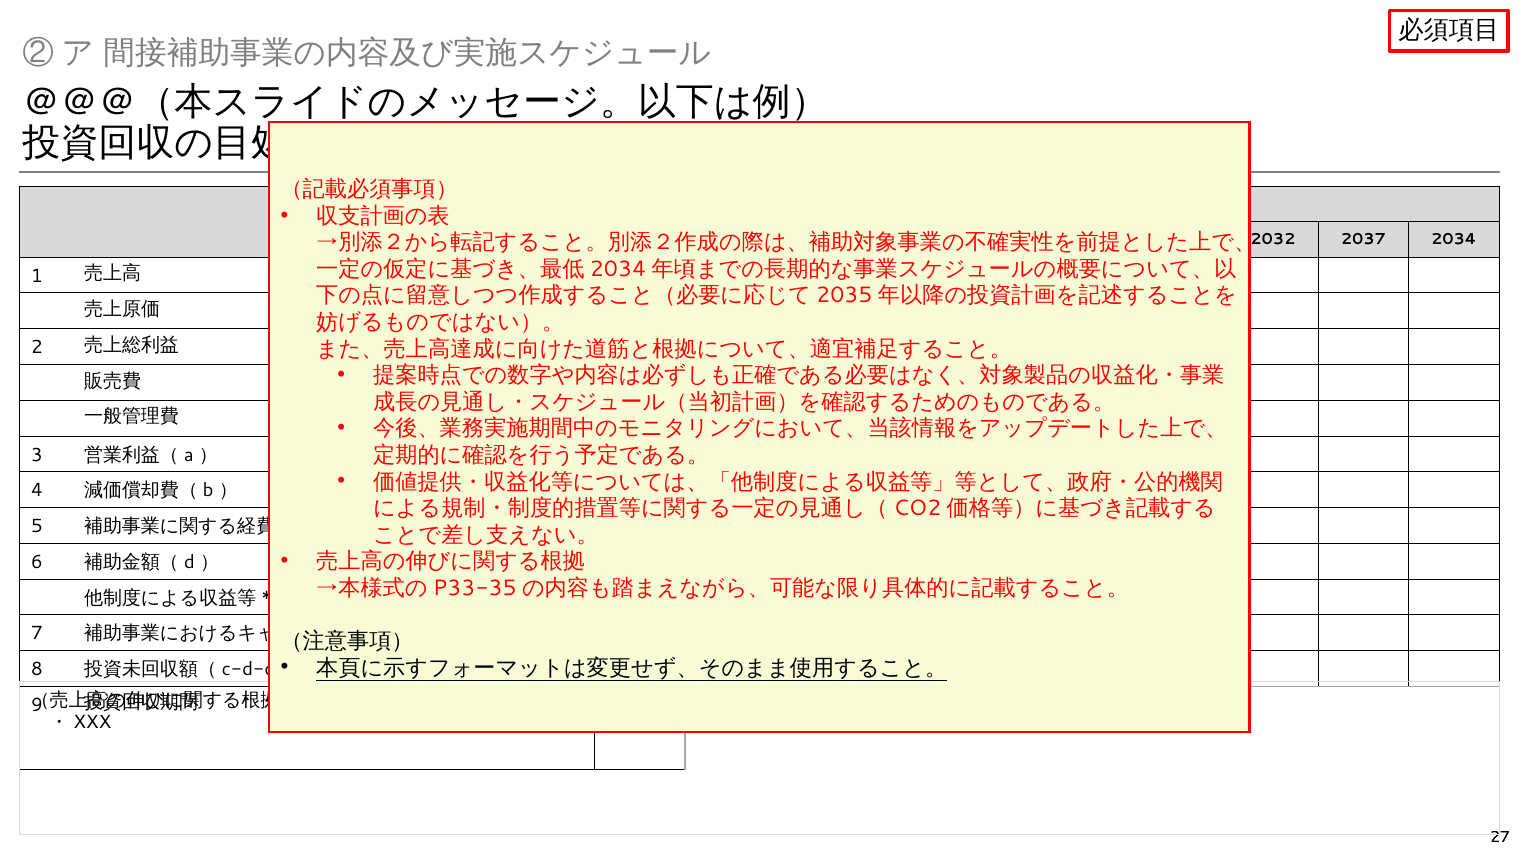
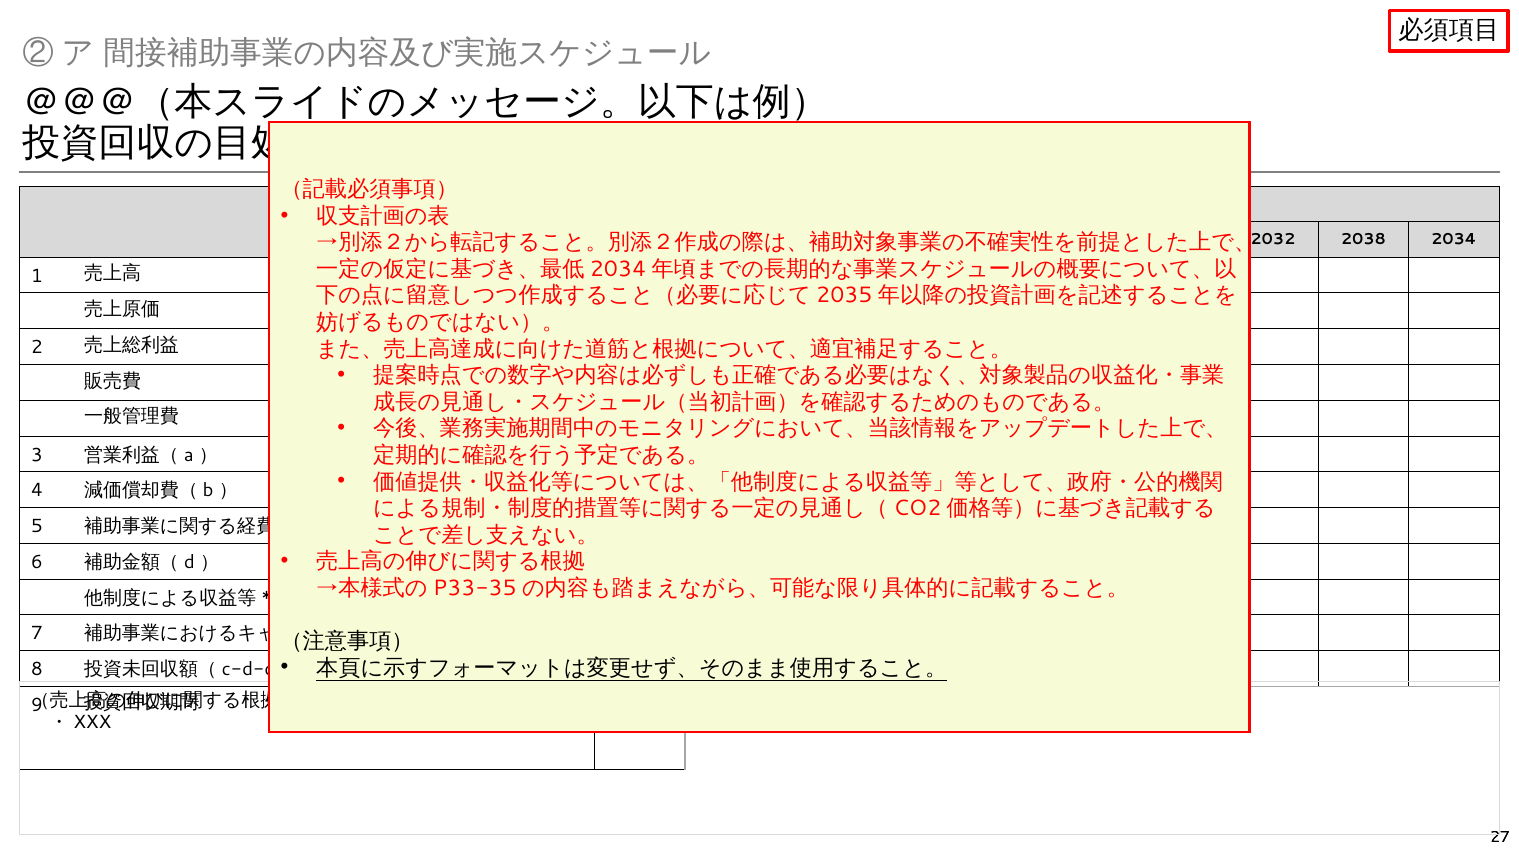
2037: 2037 -> 2038
